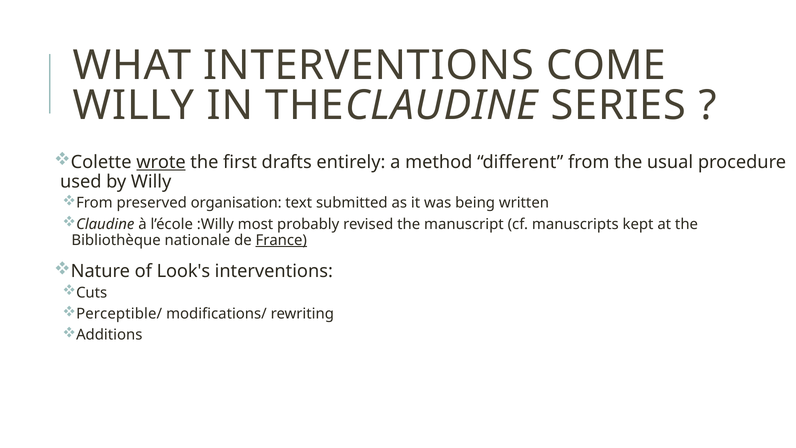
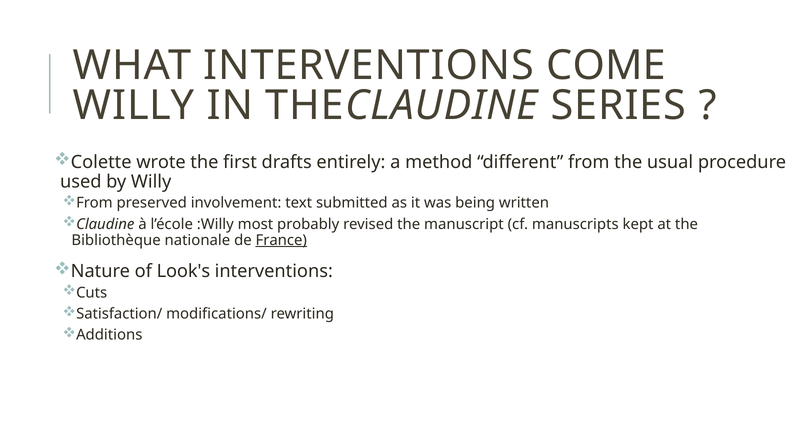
wrote underline: present -> none
organisation: organisation -> involvement
Perceptible/: Perceptible/ -> Satisfaction/
